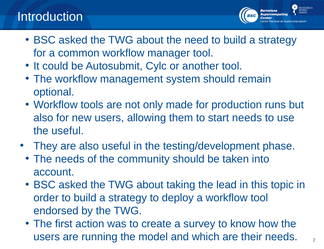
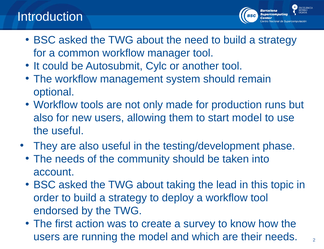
start needs: needs -> model
